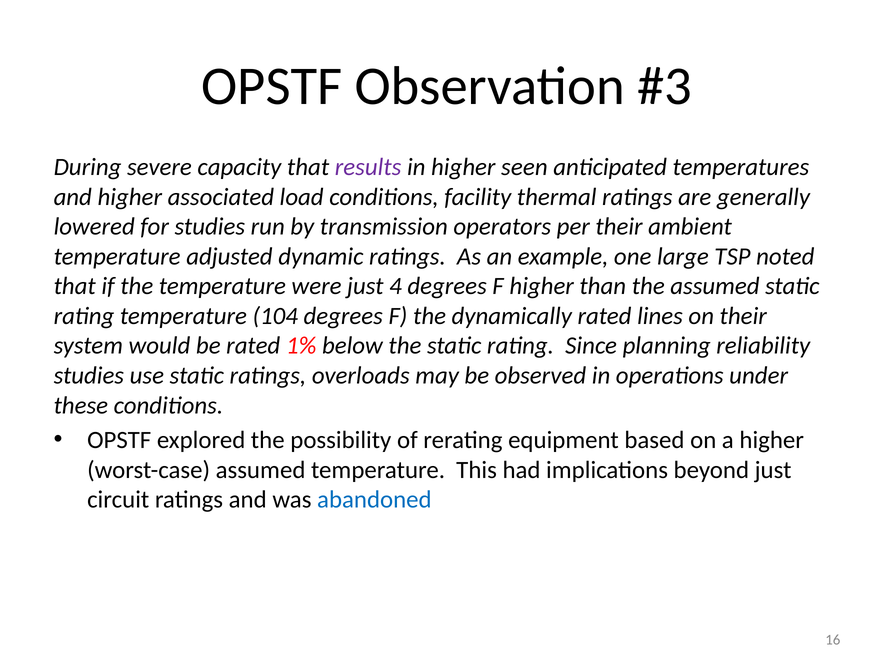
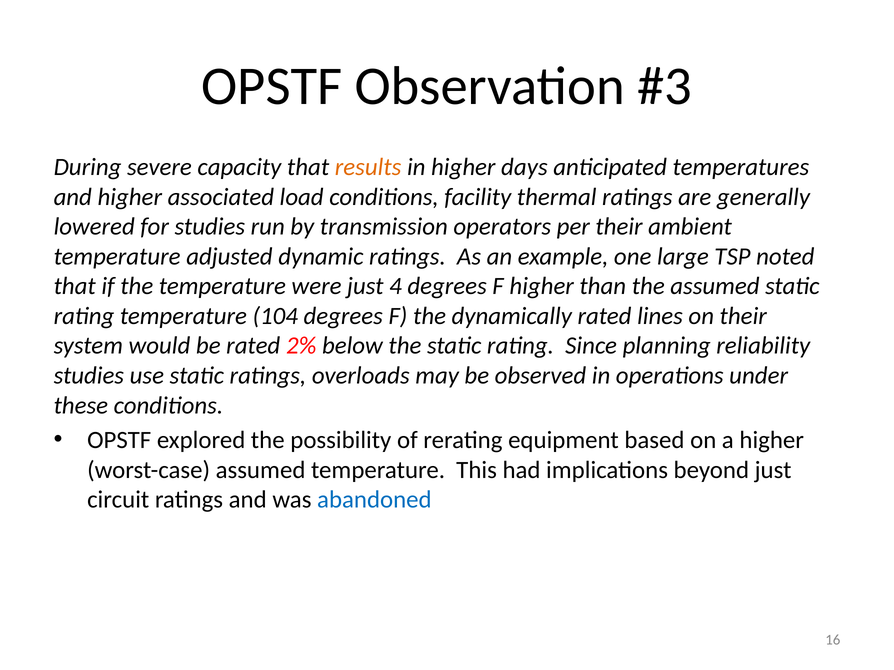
results colour: purple -> orange
seen: seen -> days
1%: 1% -> 2%
